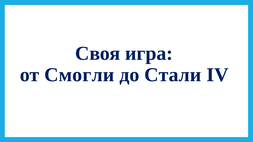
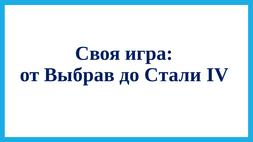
Смогли: Смогли -> Выбрав
